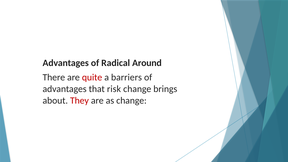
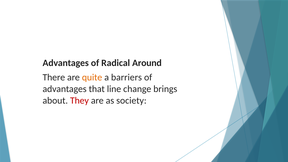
quite colour: red -> orange
risk: risk -> line
as change: change -> society
